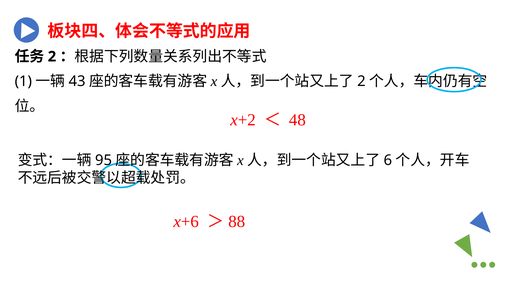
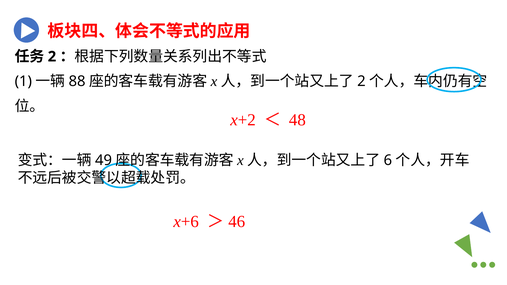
43: 43 -> 88
95: 95 -> 49
88: 88 -> 46
